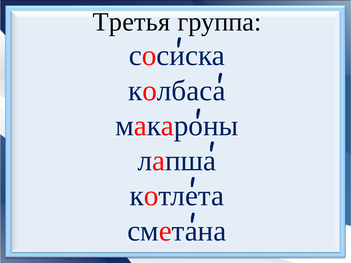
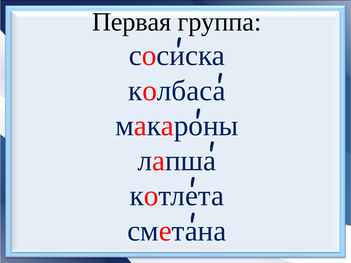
Третья: Третья -> Первая
